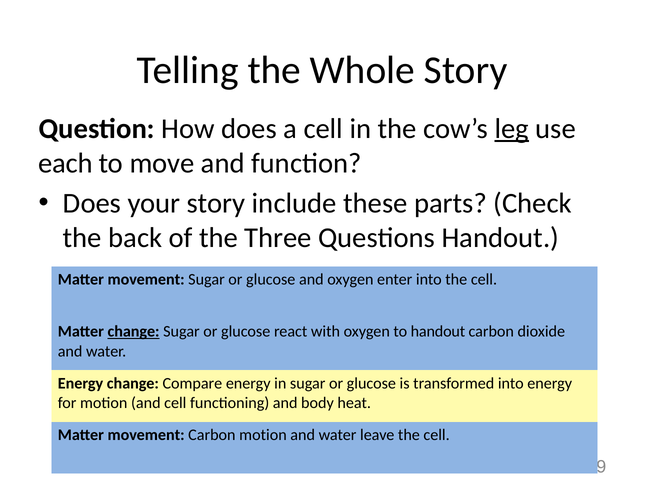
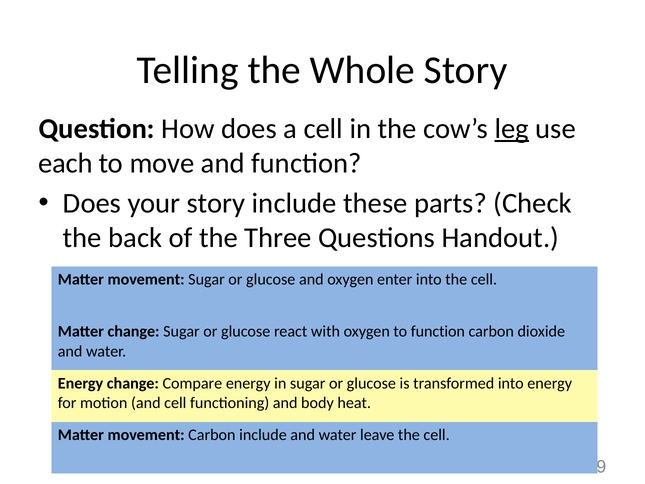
change at (134, 331) underline: present -> none
to handout: handout -> function
Carbon motion: motion -> include
